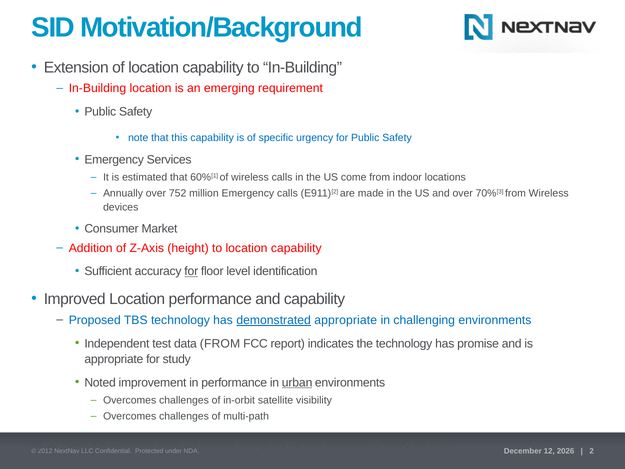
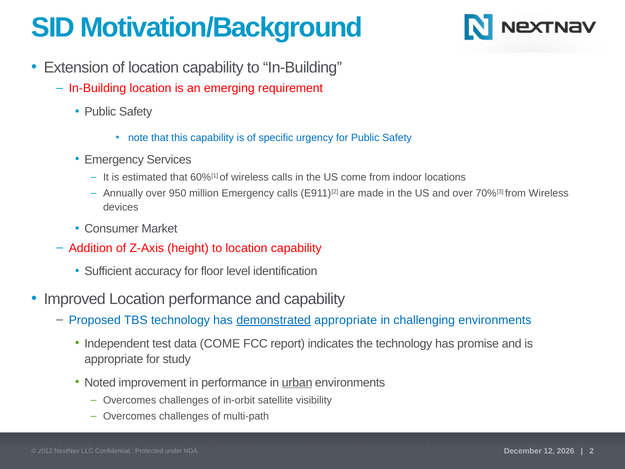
752: 752 -> 950
for at (191, 271) underline: present -> none
data FROM: FROM -> COME
